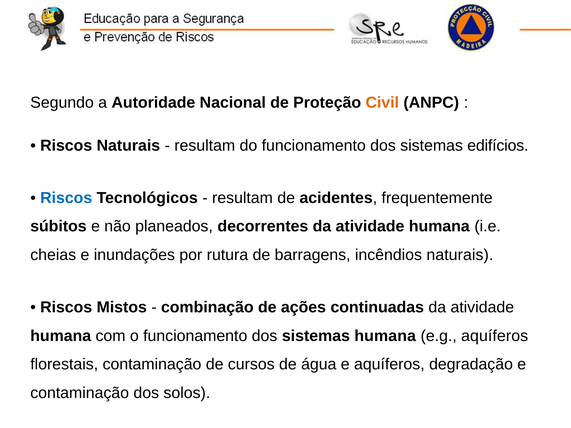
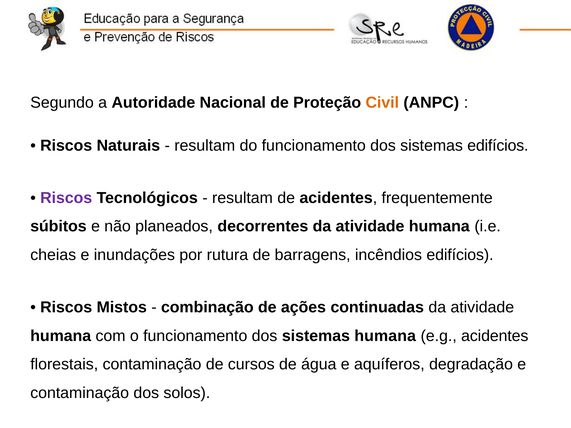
Riscos at (66, 198) colour: blue -> purple
incêndios naturais: naturais -> edifícios
e.g aquíferos: aquíferos -> acidentes
